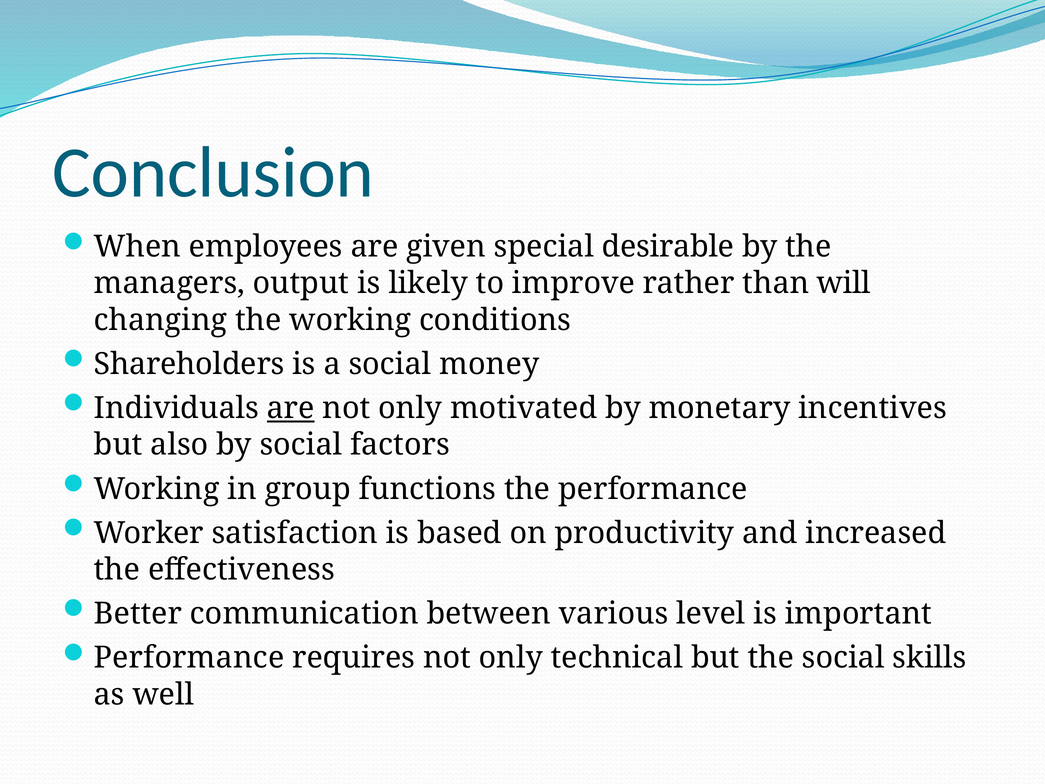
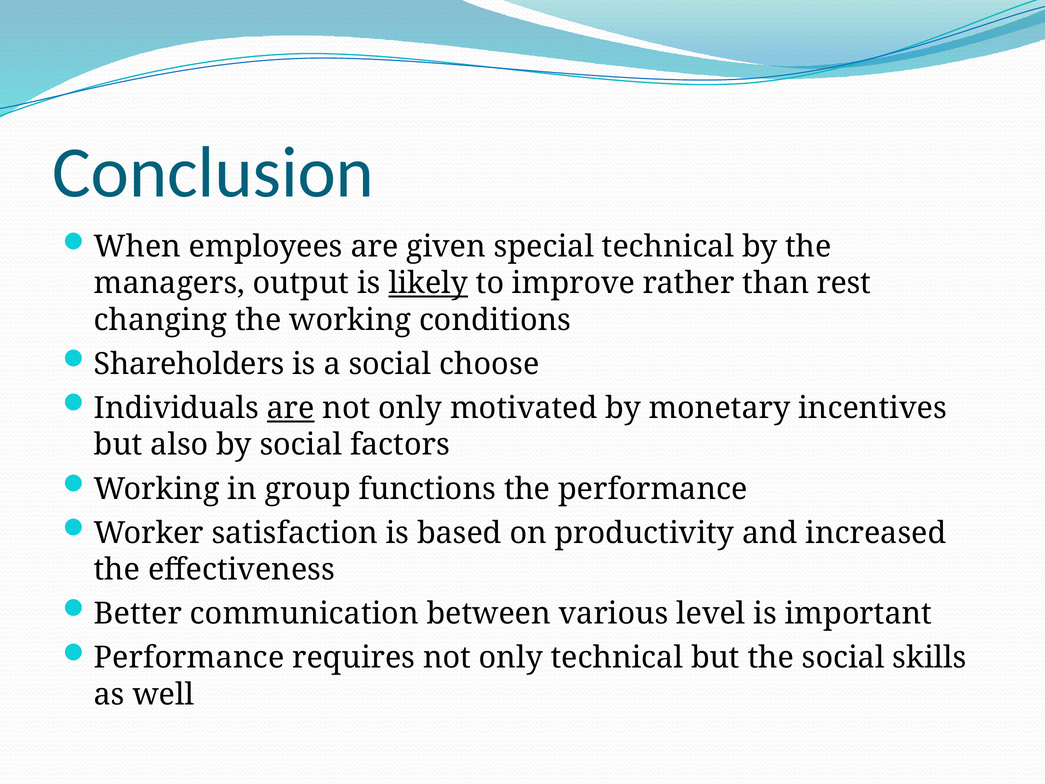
special desirable: desirable -> technical
likely underline: none -> present
will: will -> rest
money: money -> choose
